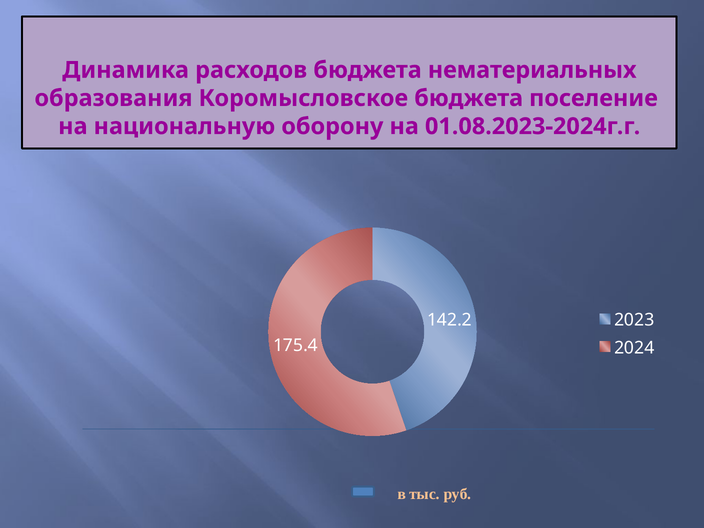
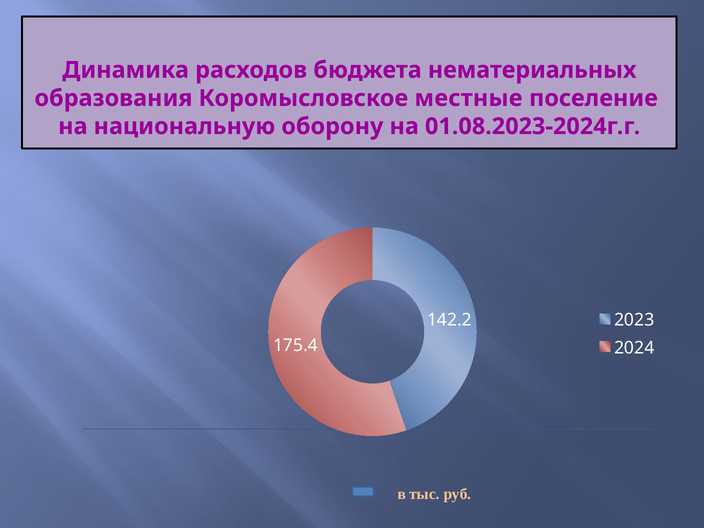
Коромысловское бюджета: бюджета -> местные
